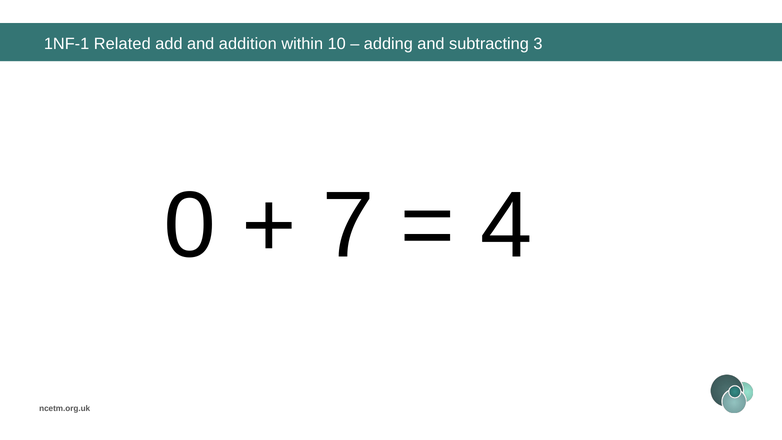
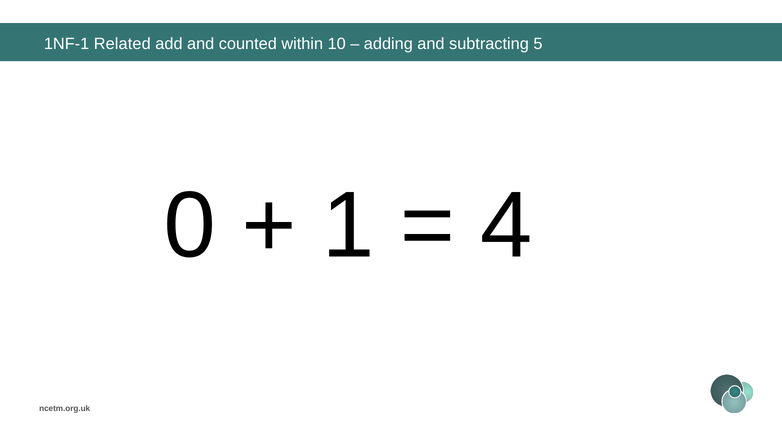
addition: addition -> counted
3: 3 -> 5
7: 7 -> 1
